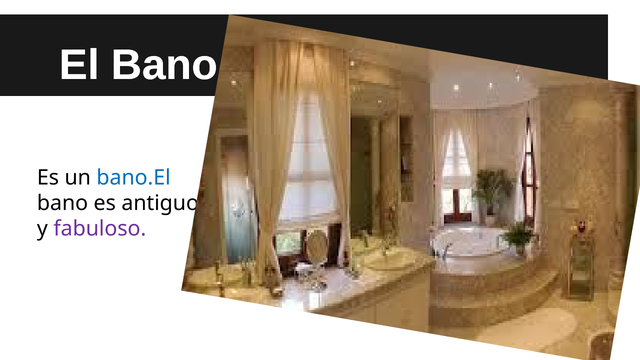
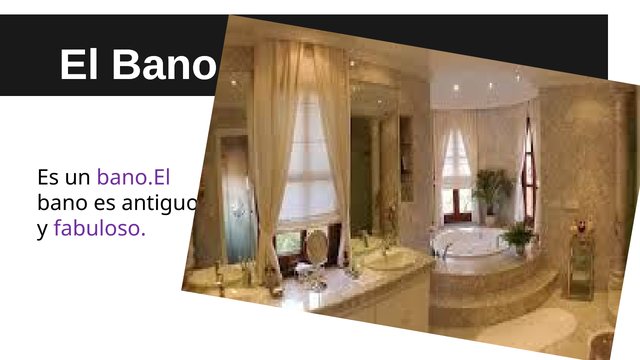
bano.El colour: blue -> purple
